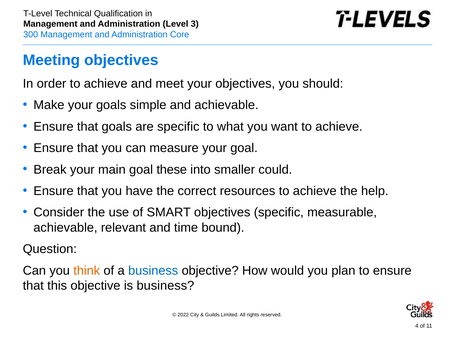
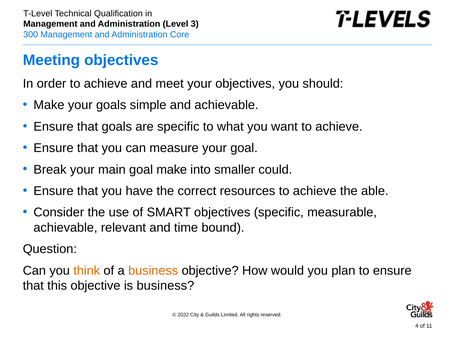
goal these: these -> make
help: help -> able
business at (153, 271) colour: blue -> orange
